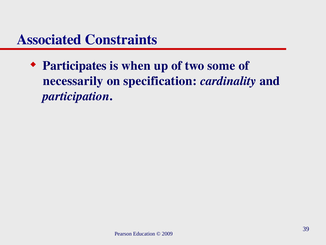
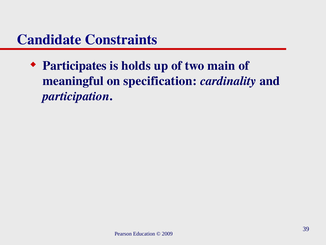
Associated: Associated -> Candidate
when: when -> holds
some: some -> main
necessarily: necessarily -> meaningful
